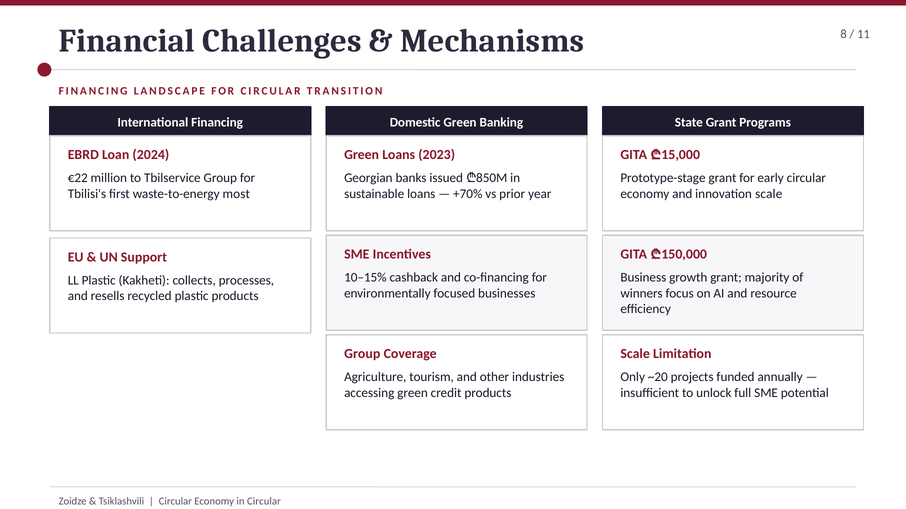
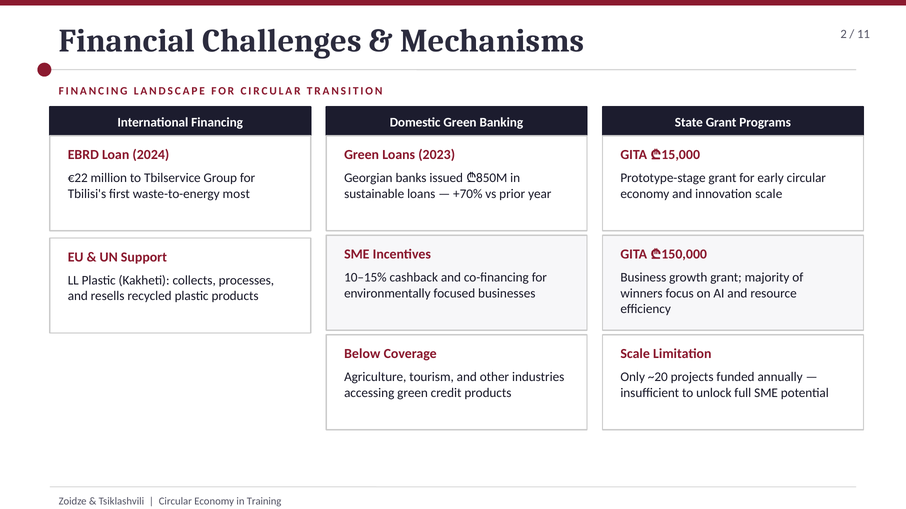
8: 8 -> 2
Group at (362, 354): Group -> Below
in Circular: Circular -> Training
